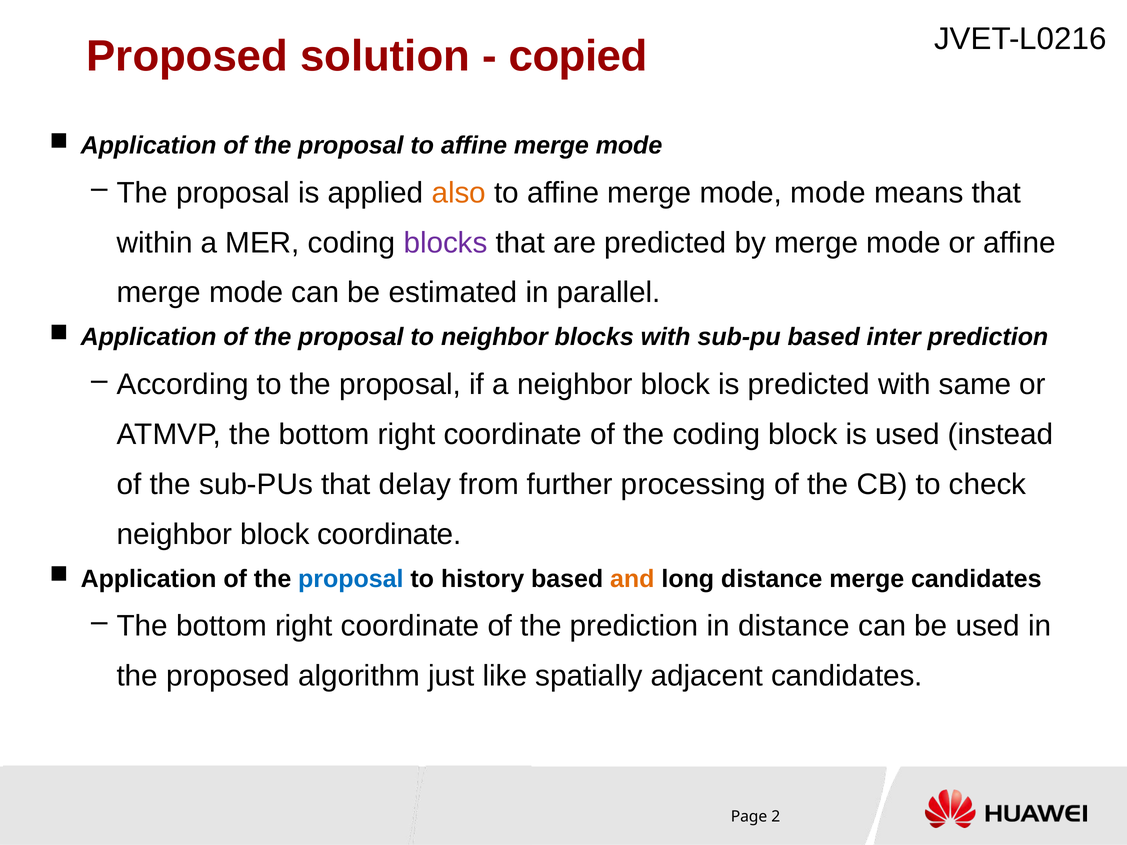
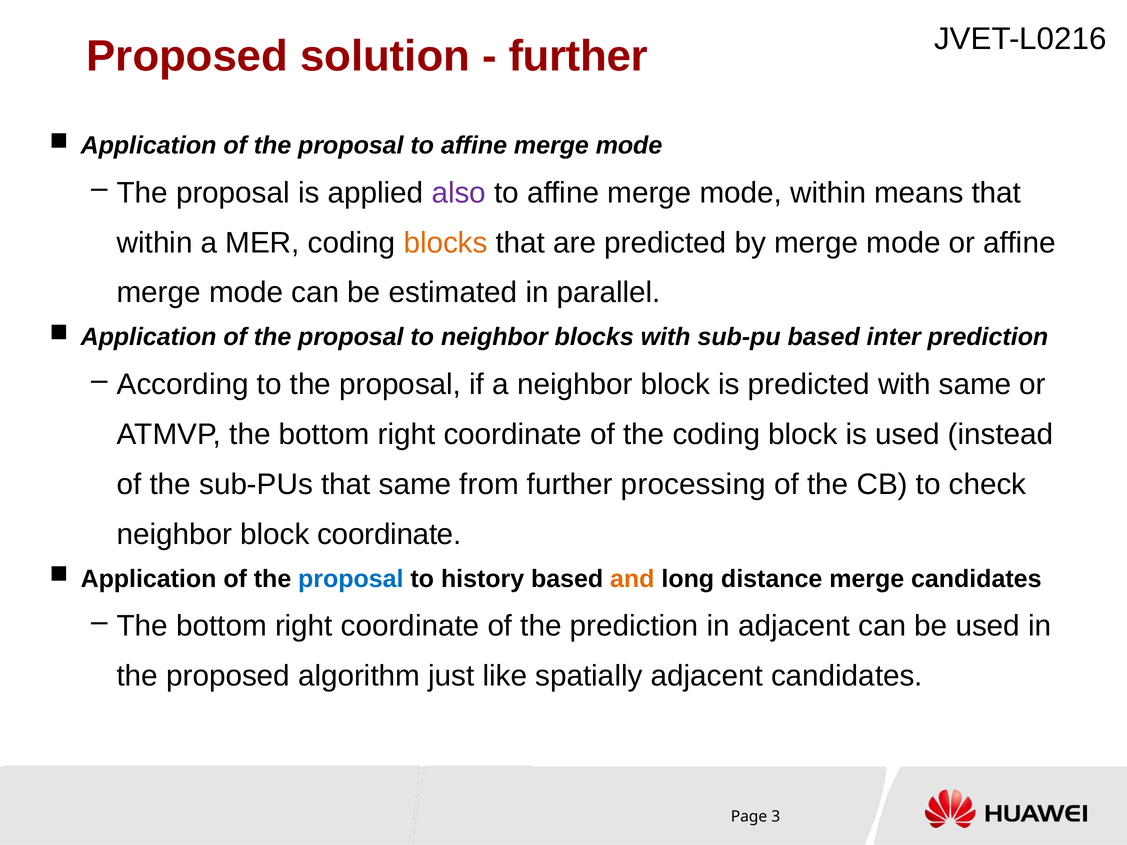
copied at (578, 56): copied -> further
also colour: orange -> purple
mode mode: mode -> within
blocks at (446, 243) colour: purple -> orange
that delay: delay -> same
in distance: distance -> adjacent
2: 2 -> 3
